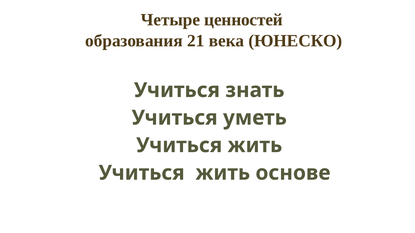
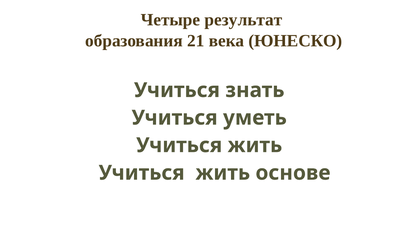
ценностей: ценностей -> результат
